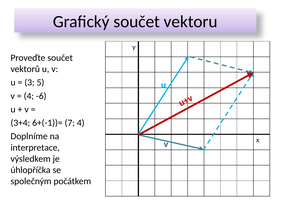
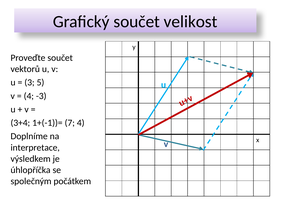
vektoru: vektoru -> velikost
-6: -6 -> -3
6+(-1))=: 6+(-1))= -> 1+(-1))=
